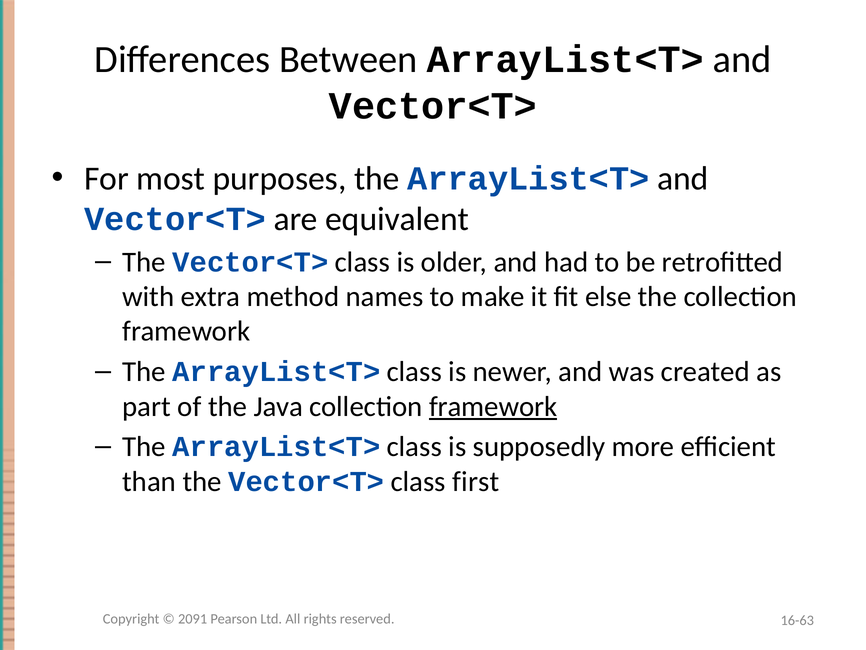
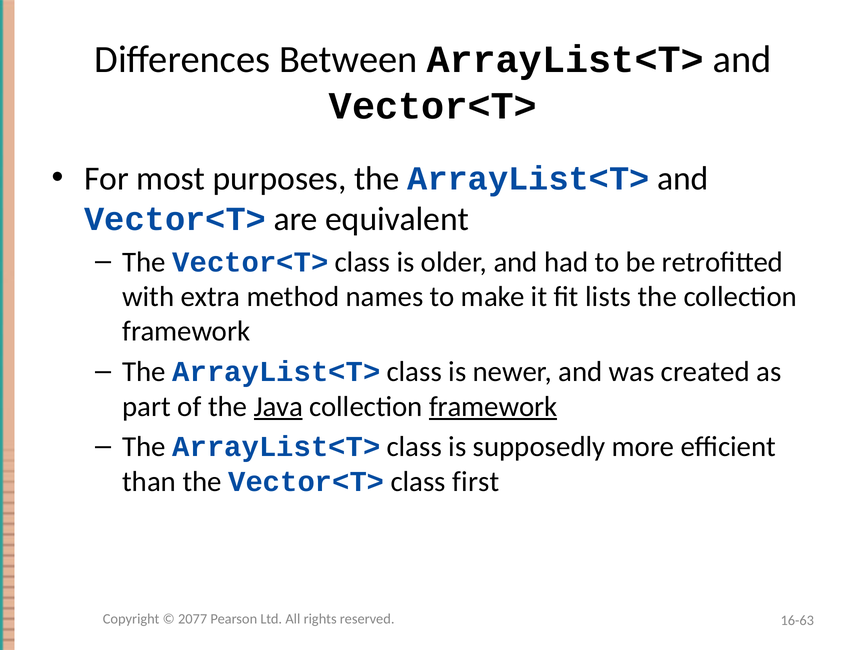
else: else -> lists
Java underline: none -> present
2091: 2091 -> 2077
